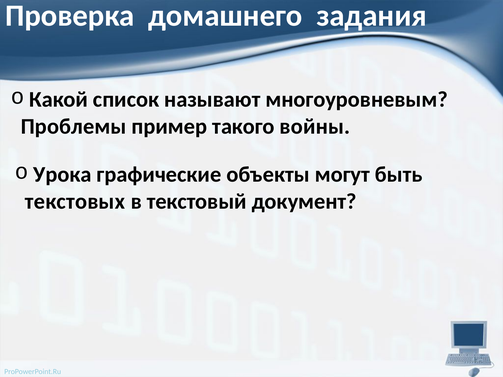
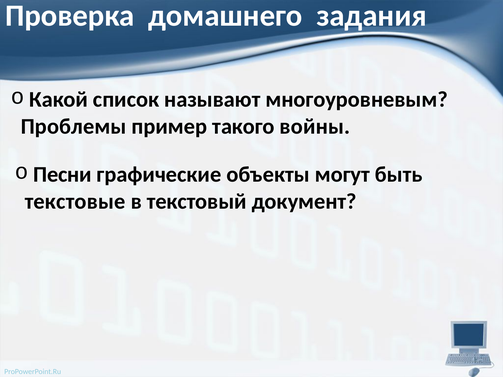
Урока: Урока -> Песни
текстовых: текстовых -> текстовые
